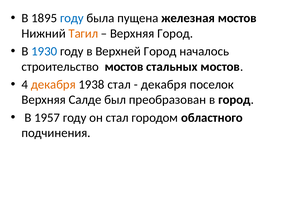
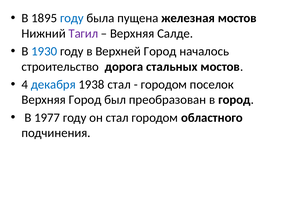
Тагил colour: orange -> purple
Верхняя Город: Город -> Салде
строительство мостов: мостов -> дорога
декабря at (53, 85) colour: orange -> blue
декабря at (164, 85): декабря -> городом
Верхняя Салде: Салде -> Город
1957: 1957 -> 1977
